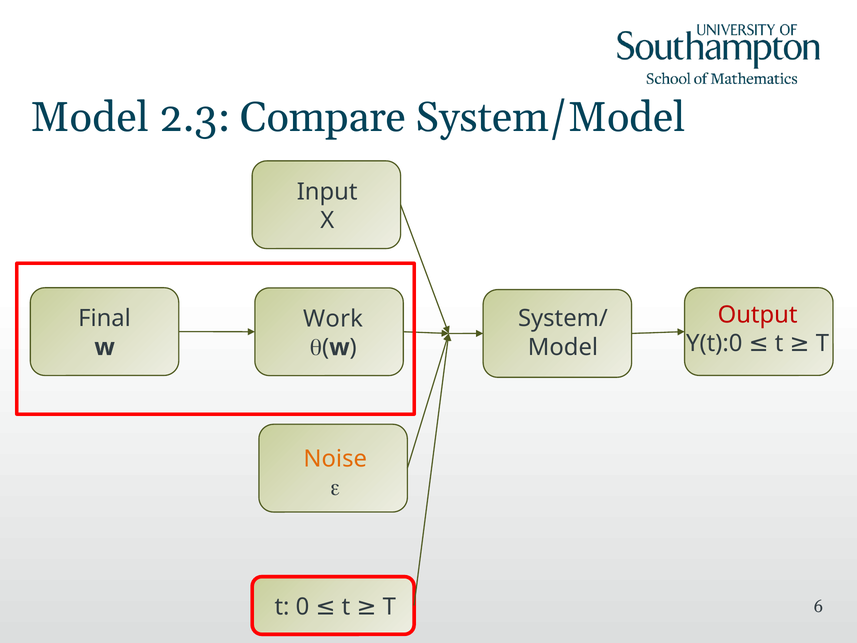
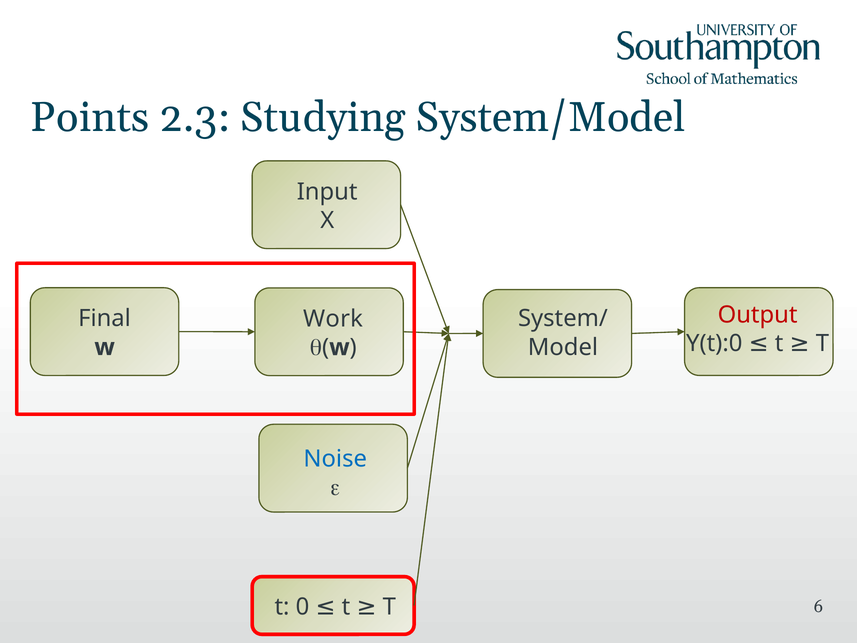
Model at (90, 117): Model -> Points
Compare: Compare -> Studying
Noise colour: orange -> blue
